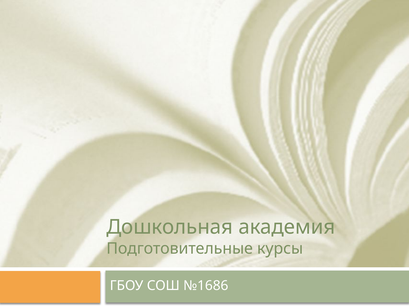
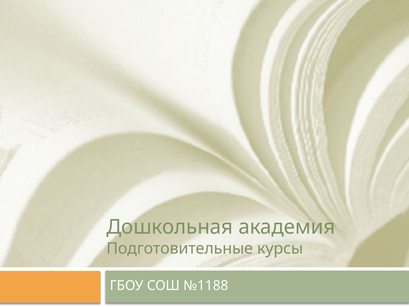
№1686: №1686 -> №1188
